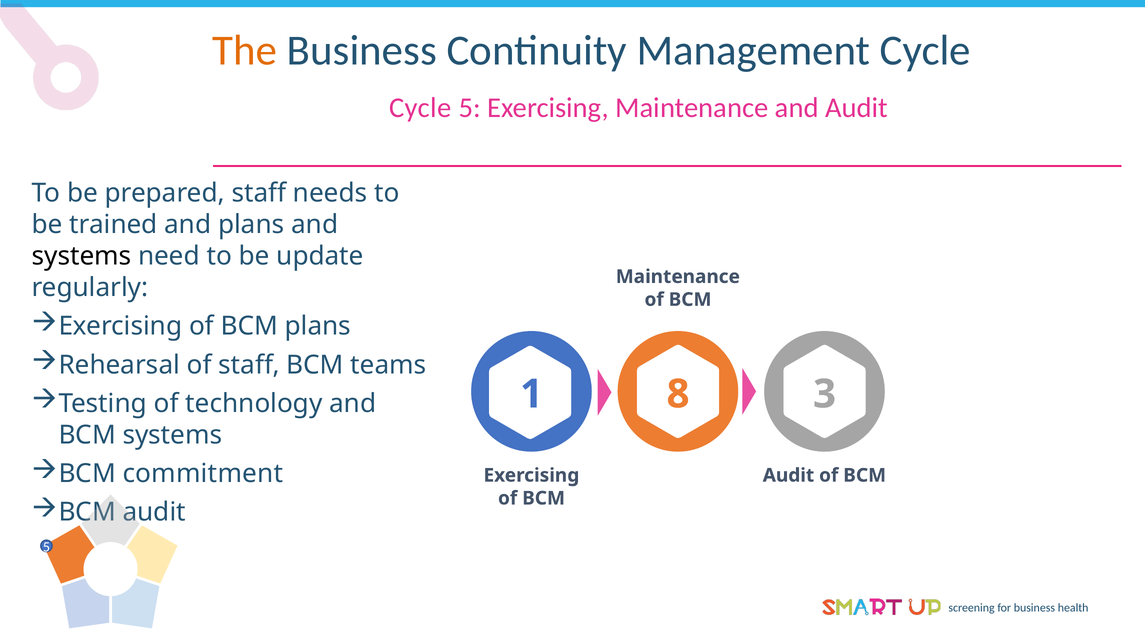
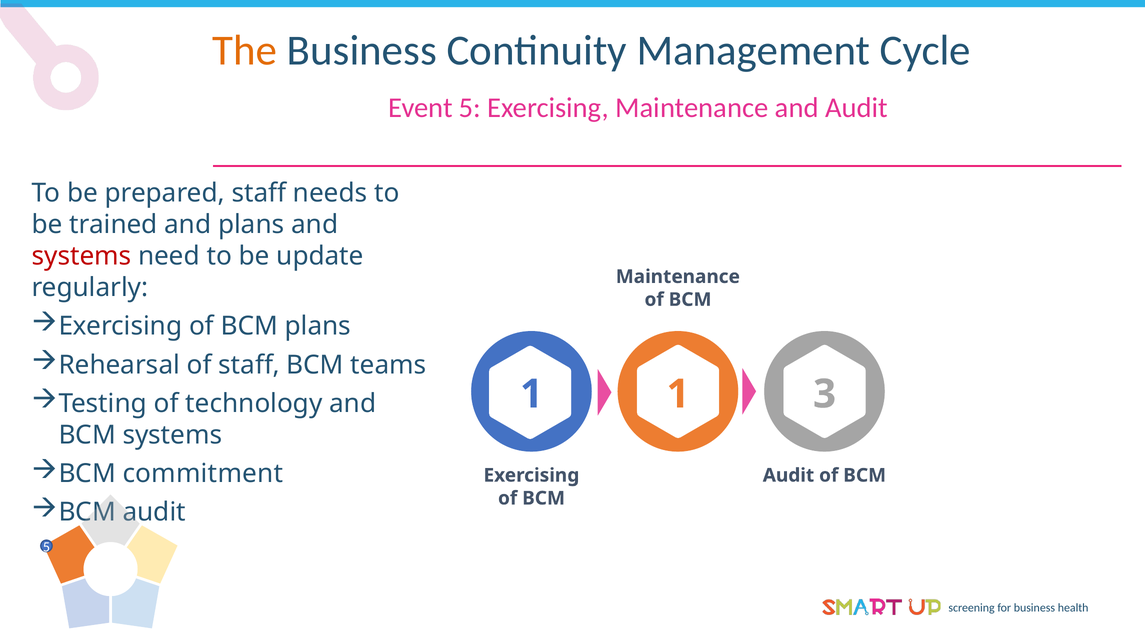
Cycle at (420, 108): Cycle -> Event
systems at (82, 256) colour: black -> red
1 8: 8 -> 1
